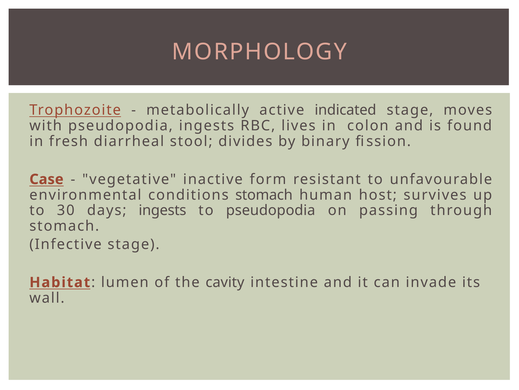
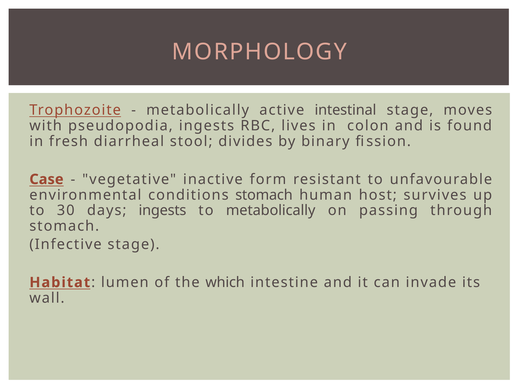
indicated: indicated -> intestinal
to pseudopodia: pseudopodia -> metabolically
cavity: cavity -> which
